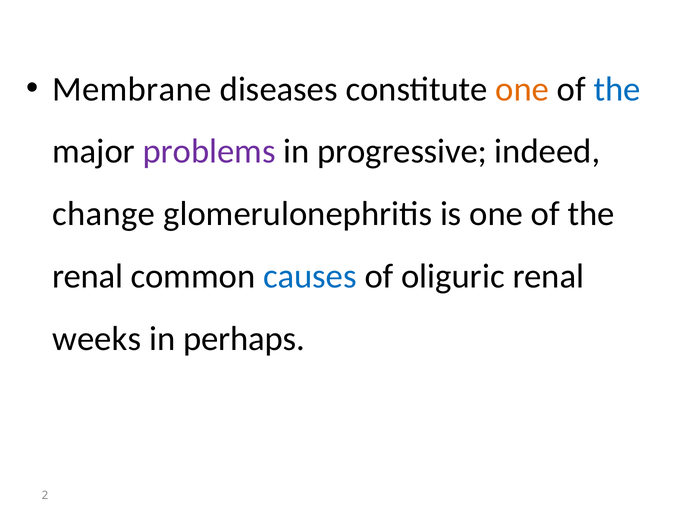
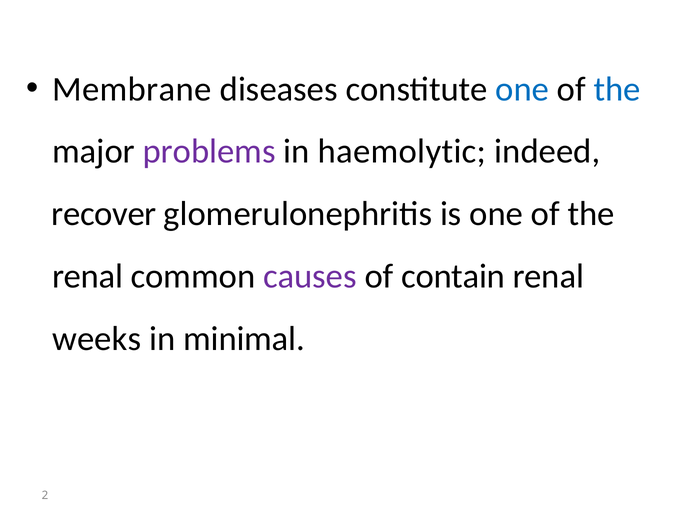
one at (522, 89) colour: orange -> blue
progressive: progressive -> haemolytic
change: change -> recover
causes colour: blue -> purple
oliguric: oliguric -> contain
perhaps: perhaps -> minimal
